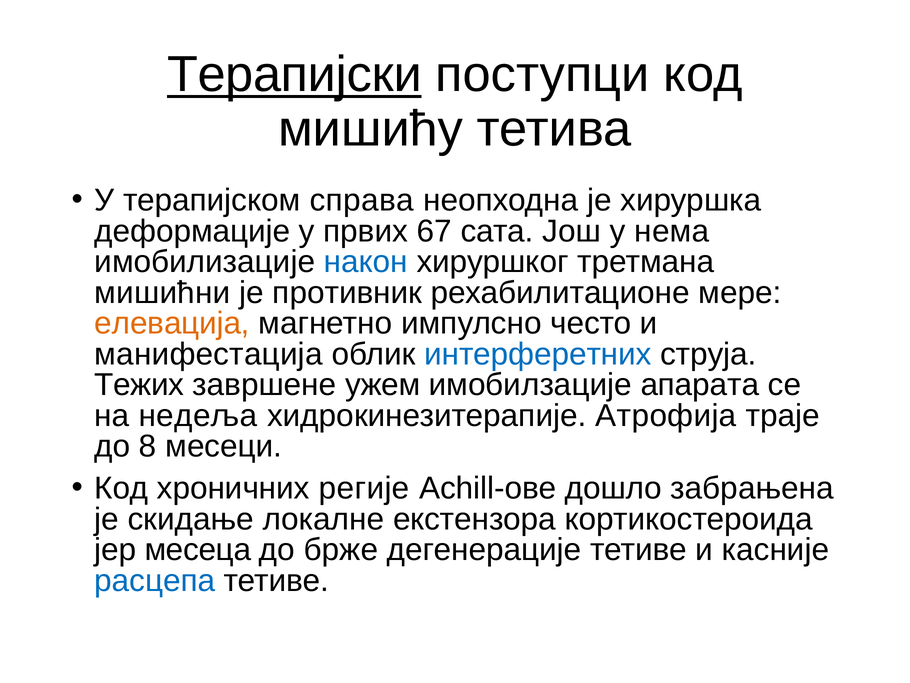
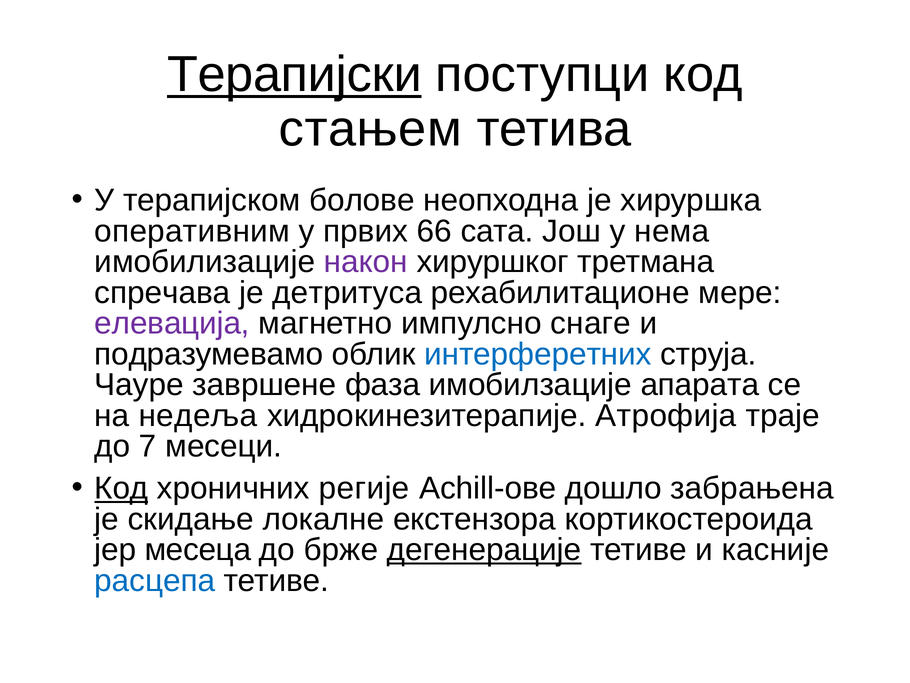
мишићу: мишићу -> стањем
справа: справа -> болове
деформације: деформације -> оперативним
67: 67 -> 66
након colour: blue -> purple
мишићни: мишићни -> спречава
противник: противник -> детритуса
елевација colour: orange -> purple
често: често -> снаге
манифестација: манифестација -> подразумевамо
Тежих: Тежих -> Чауре
ужем: ужем -> фаза
8: 8 -> 7
Код at (121, 488) underline: none -> present
дегенерације underline: none -> present
